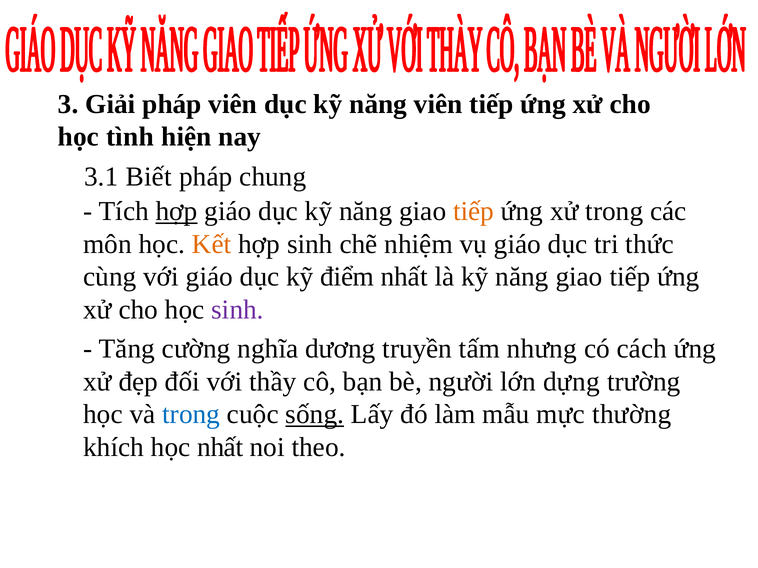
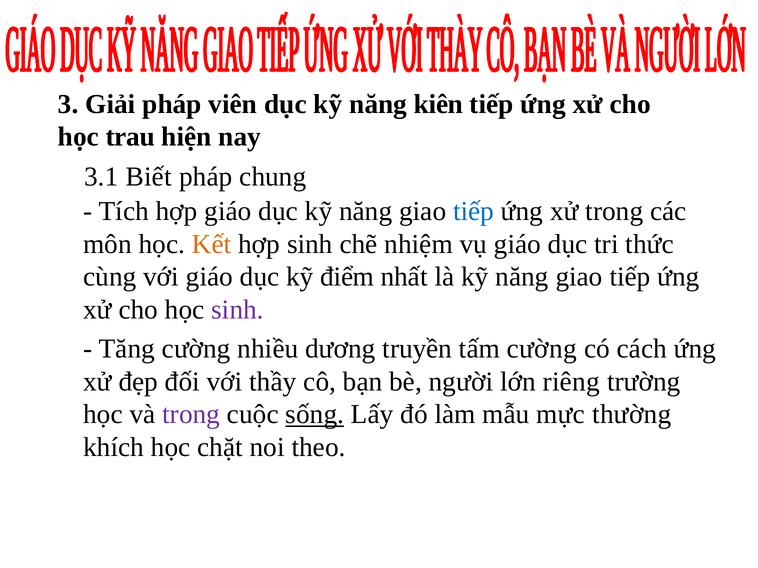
năng viên: viên -> kiên
tình: tình -> trau
hợp at (177, 212) underline: present -> none
tiếp at (474, 212) colour: orange -> blue
nghĩa: nghĩa -> nhiều
tấm nhưng: nhưng -> cường
dựng: dựng -> riêng
trong at (191, 415) colour: blue -> purple
học nhất: nhất -> chặt
